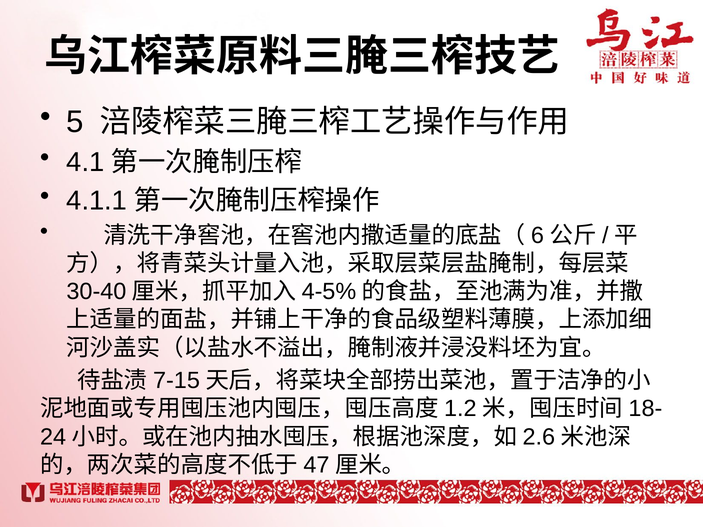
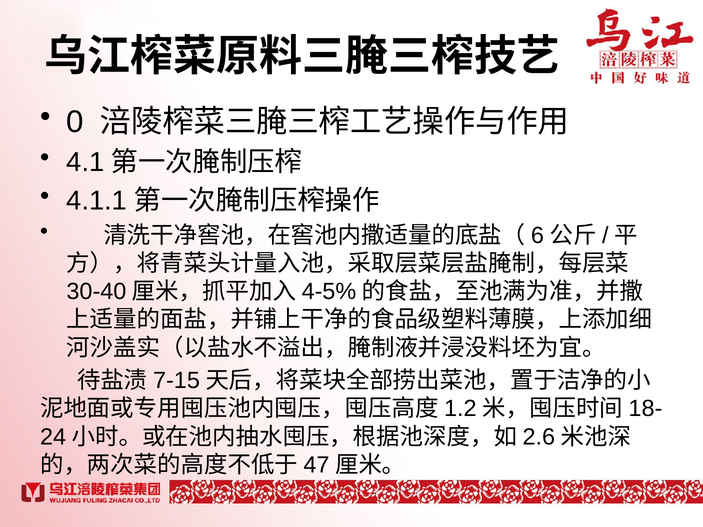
5: 5 -> 0
